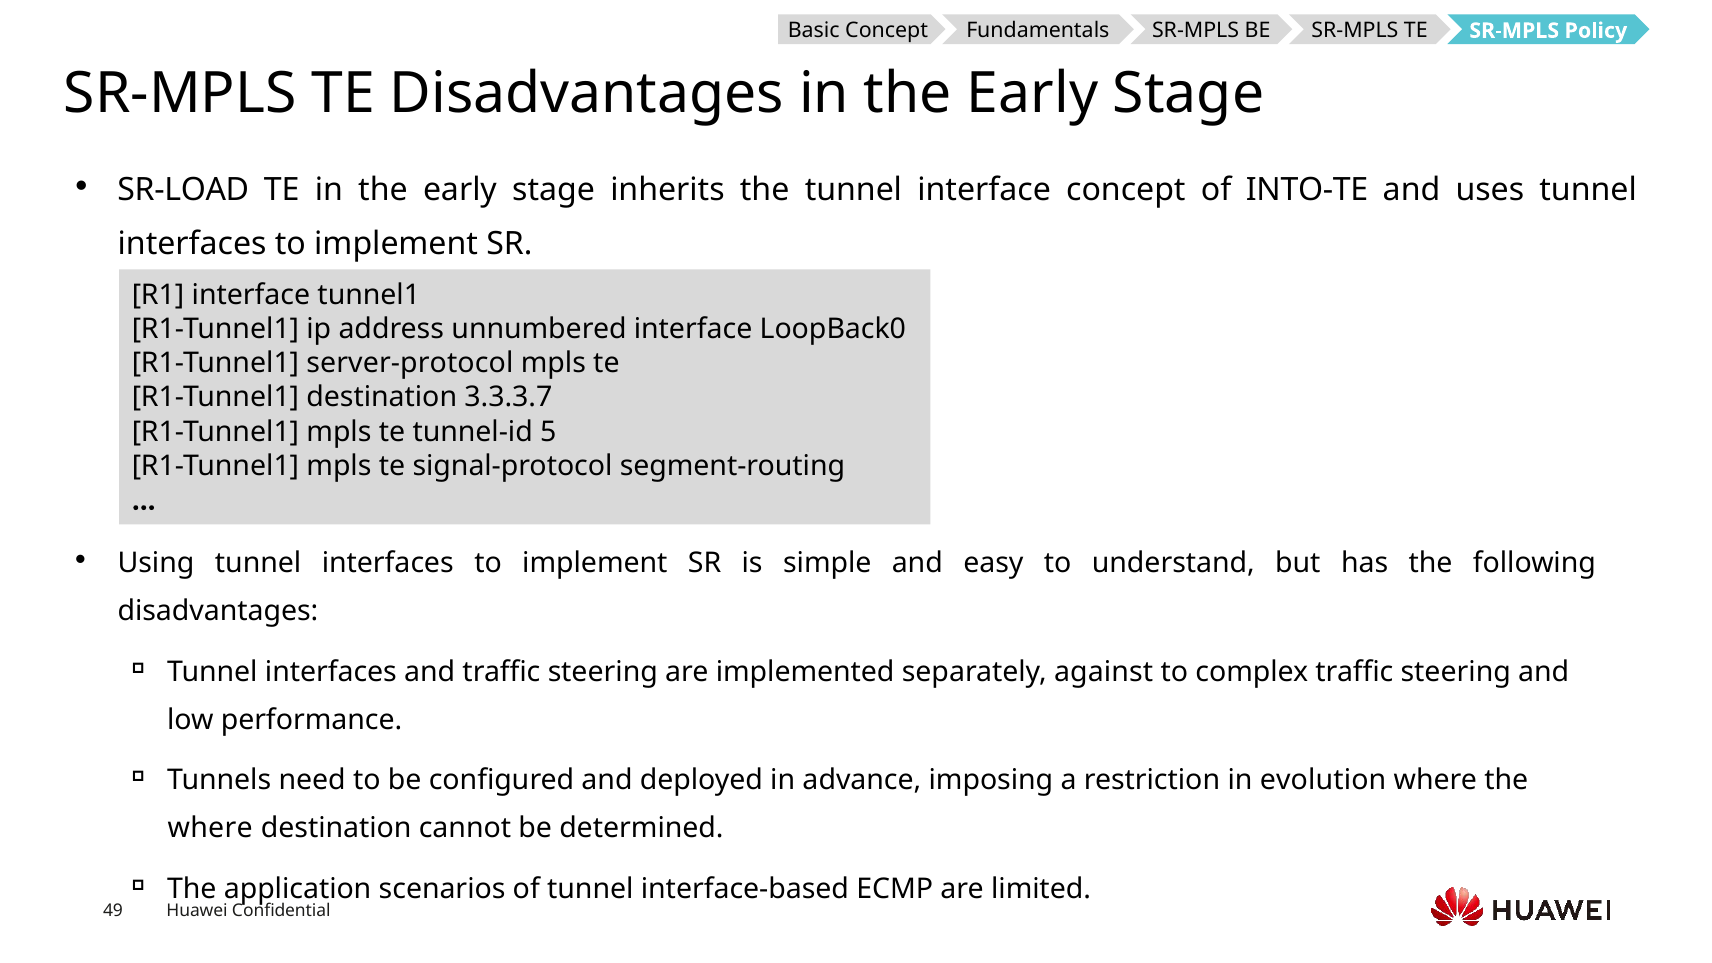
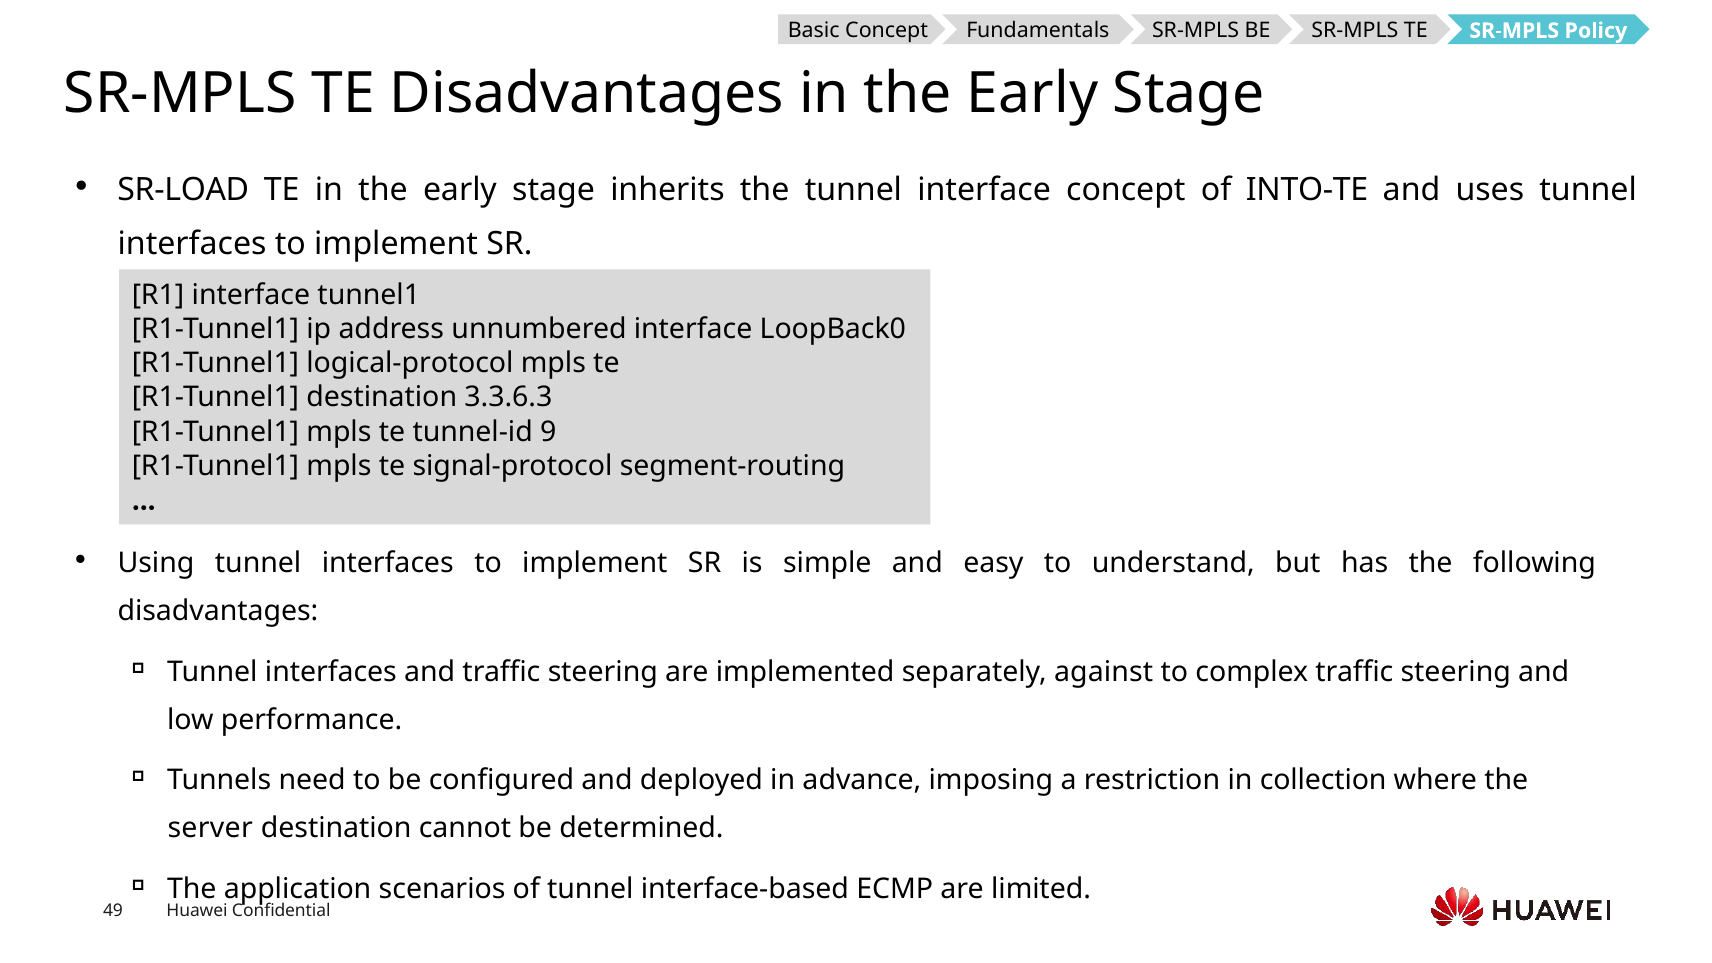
server-protocol: server-protocol -> logical-protocol
3.3.3.7: 3.3.3.7 -> 3.3.6.3
5: 5 -> 9
evolution: evolution -> collection
where at (210, 828): where -> server
